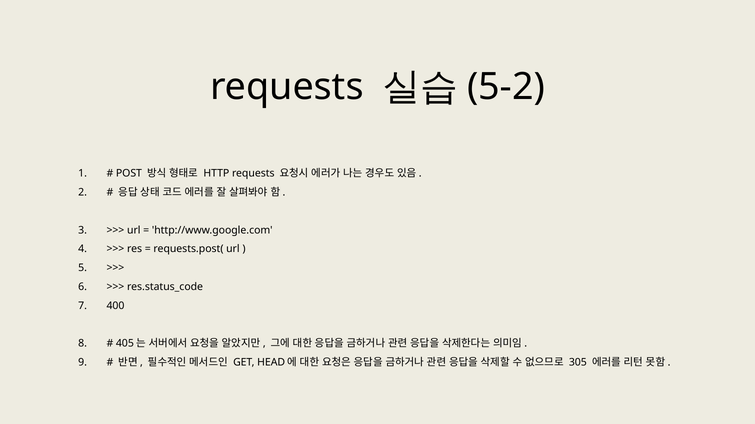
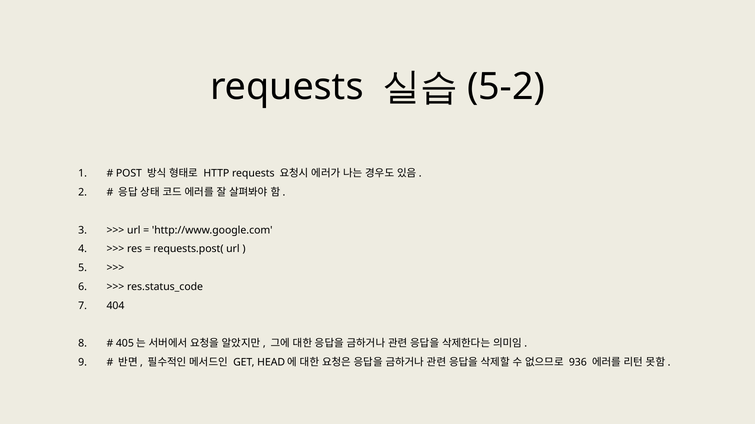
400: 400 -> 404
305: 305 -> 936
